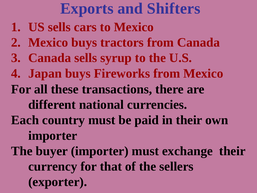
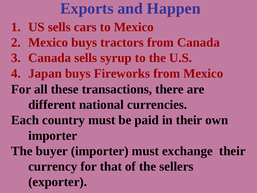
Shifters: Shifters -> Happen
